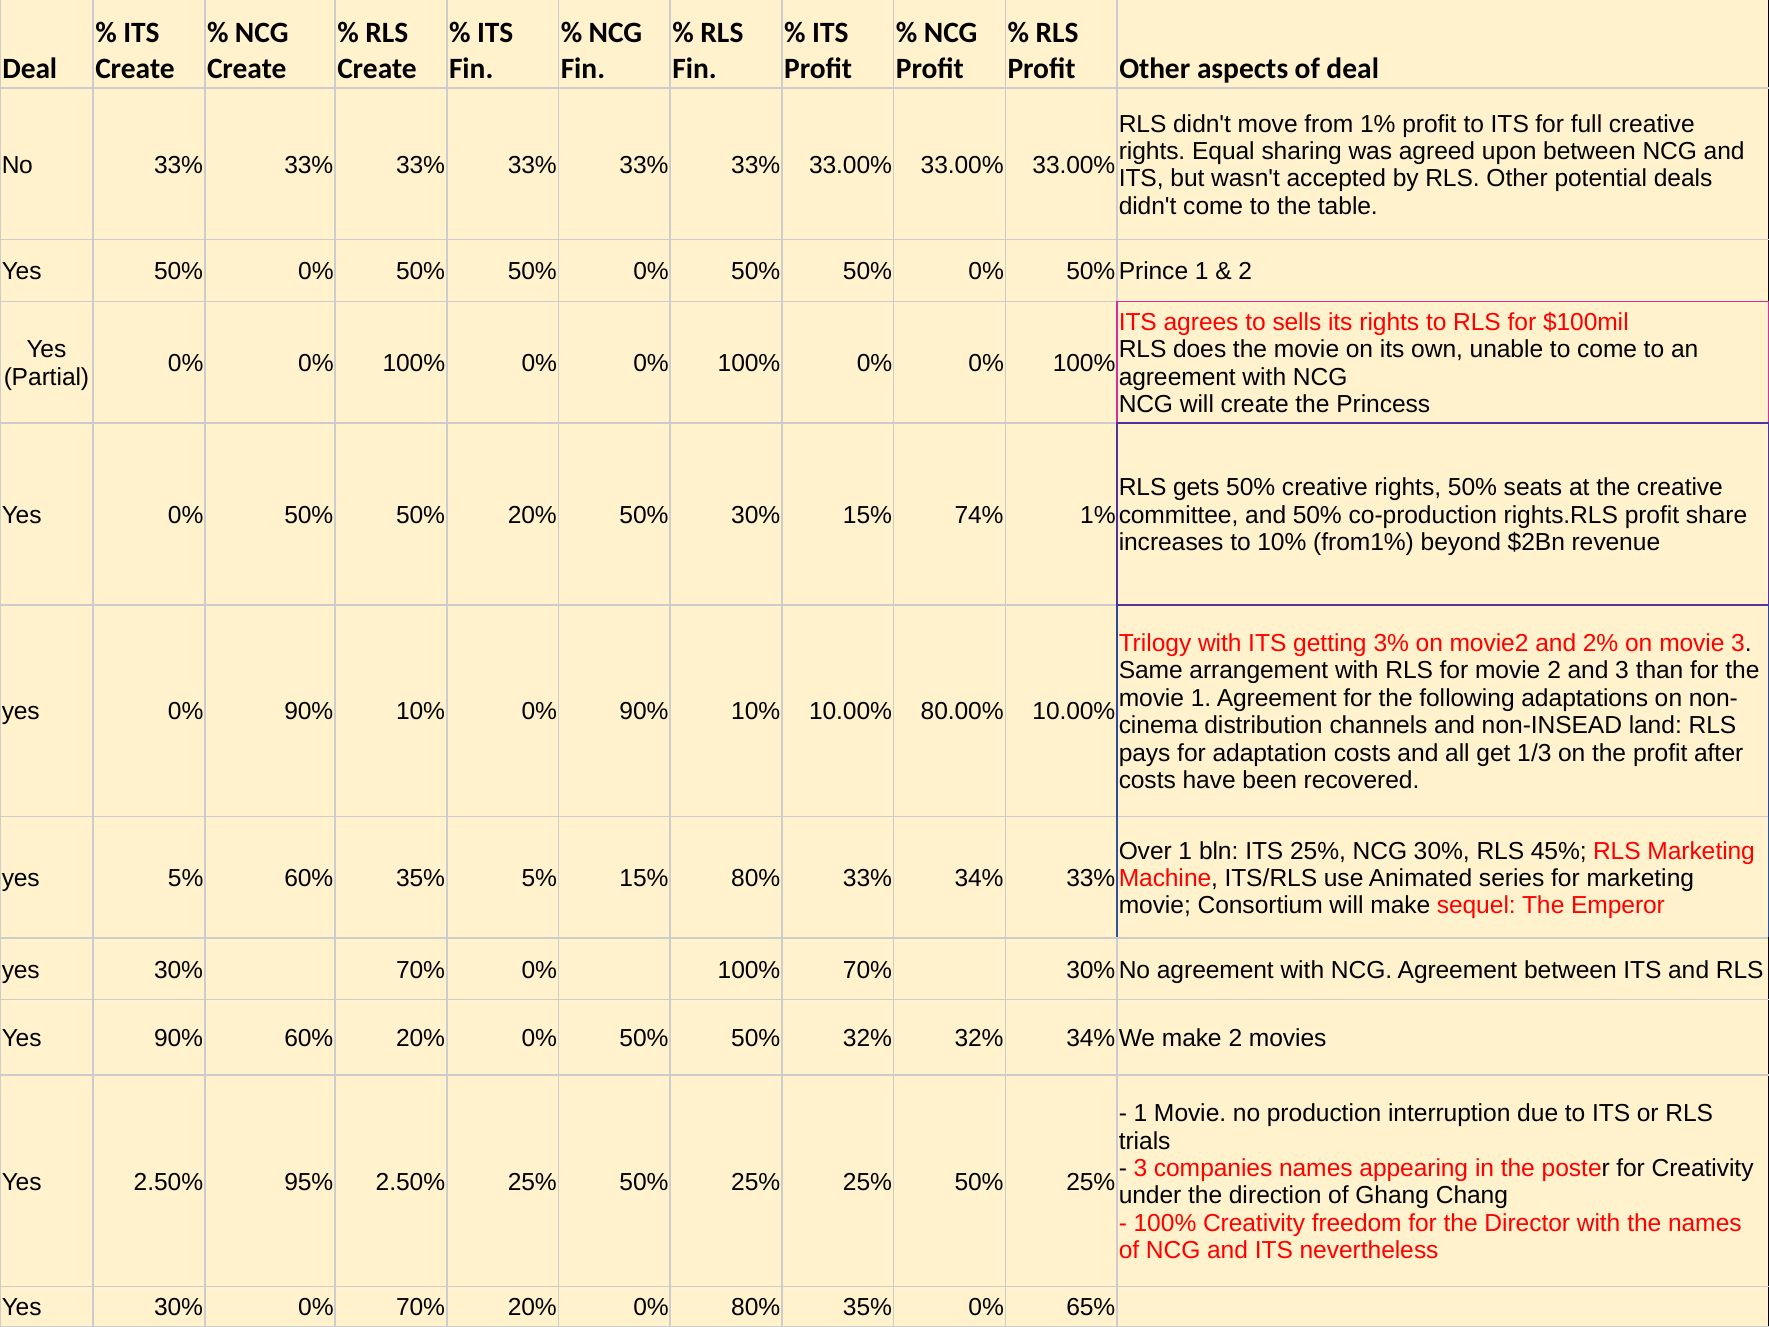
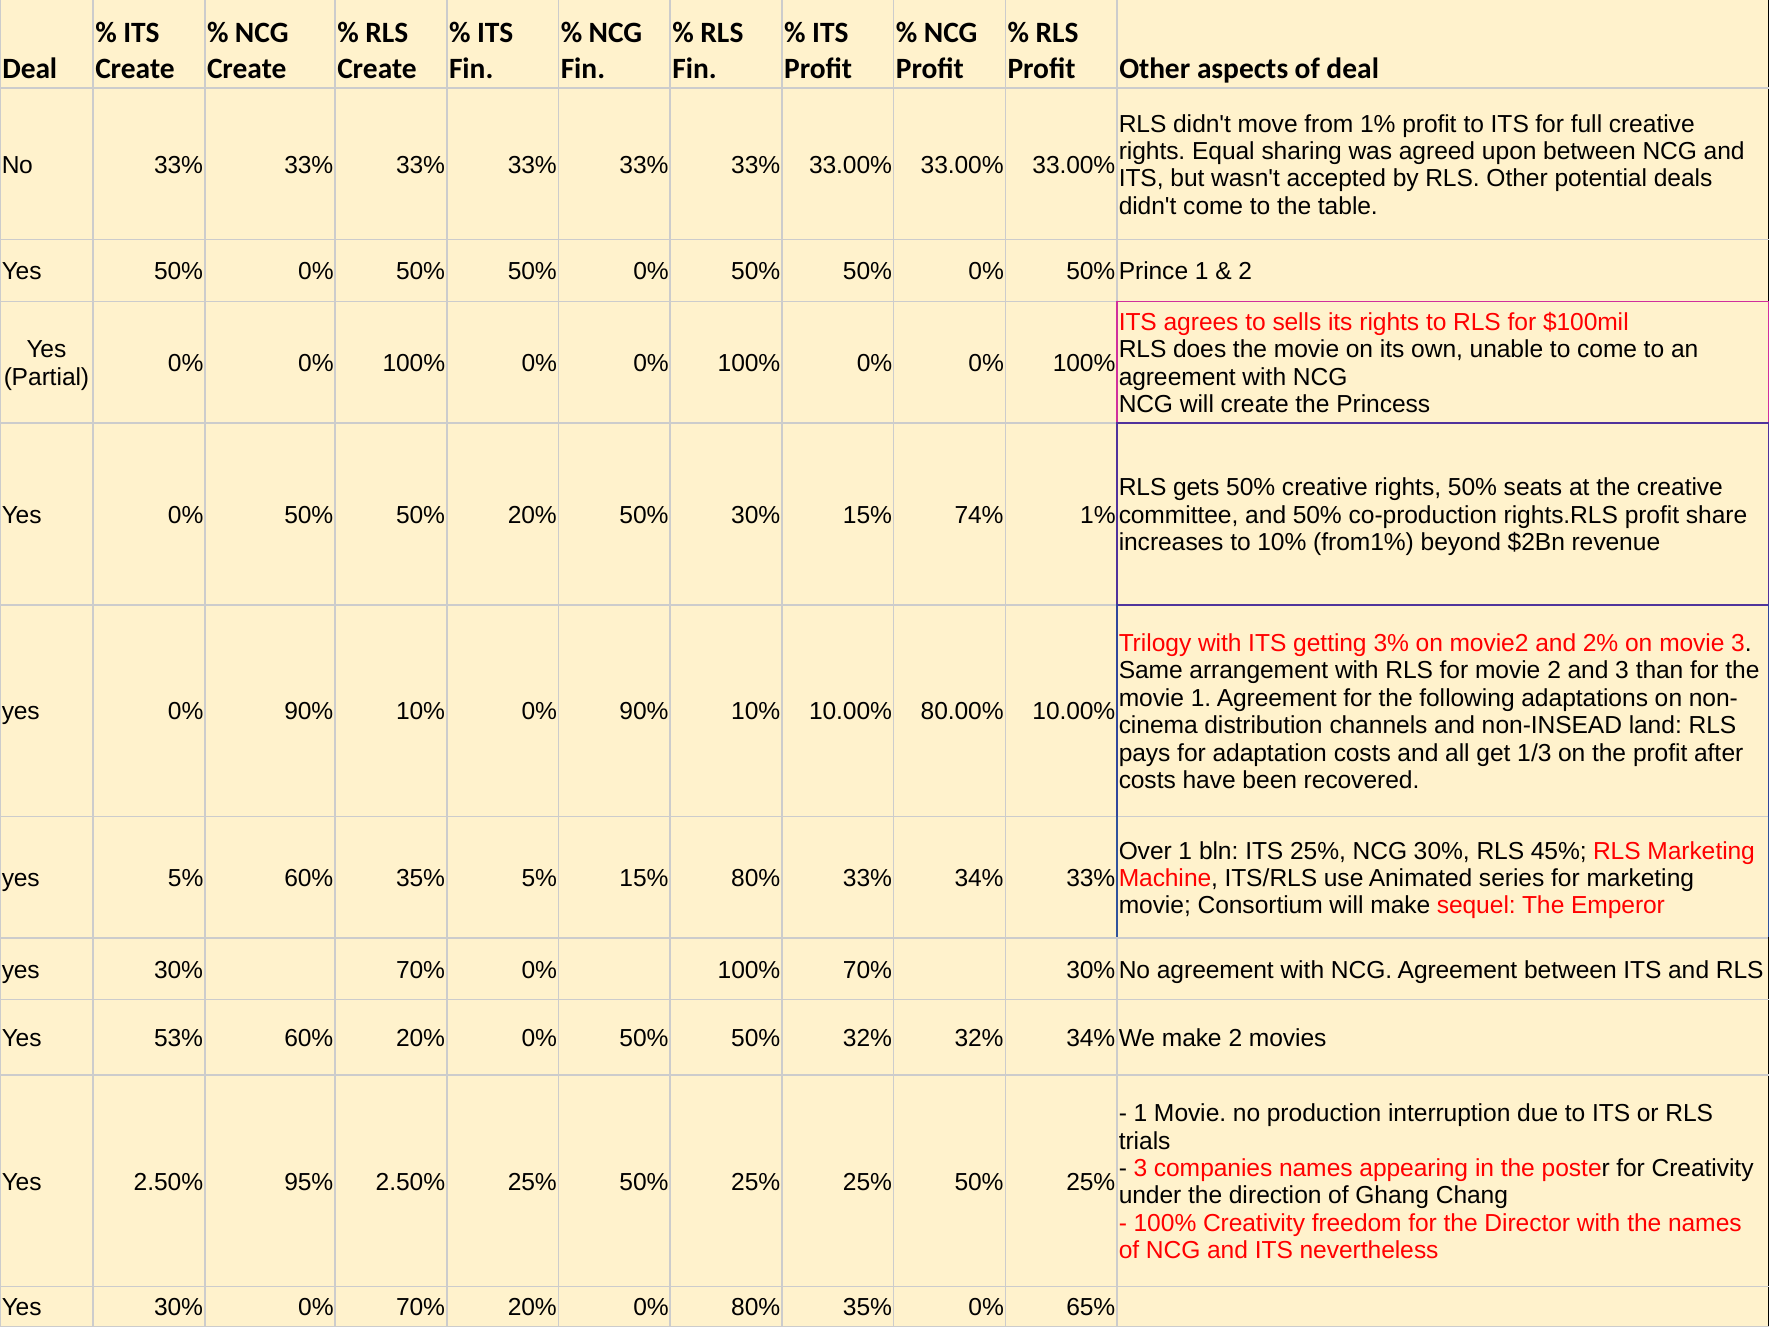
Yes 90%: 90% -> 53%
